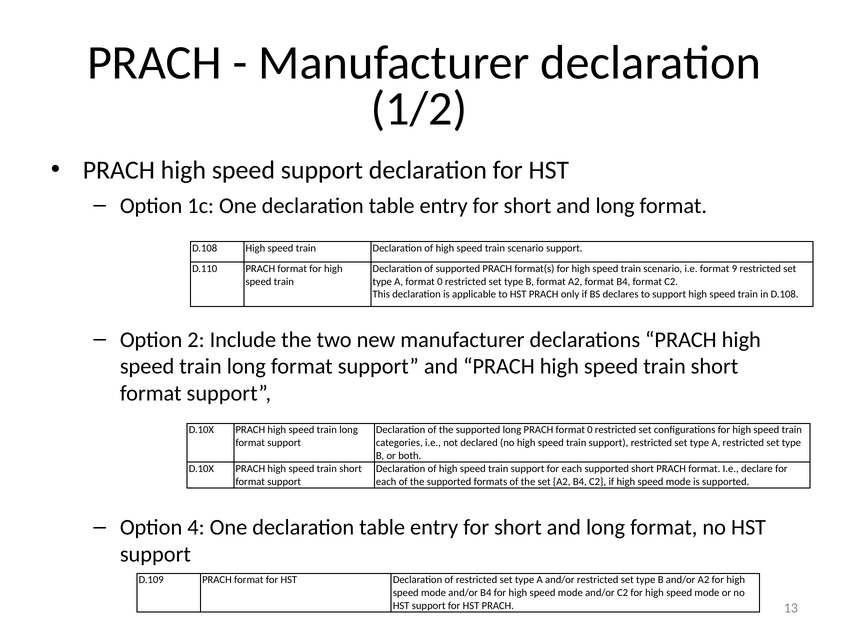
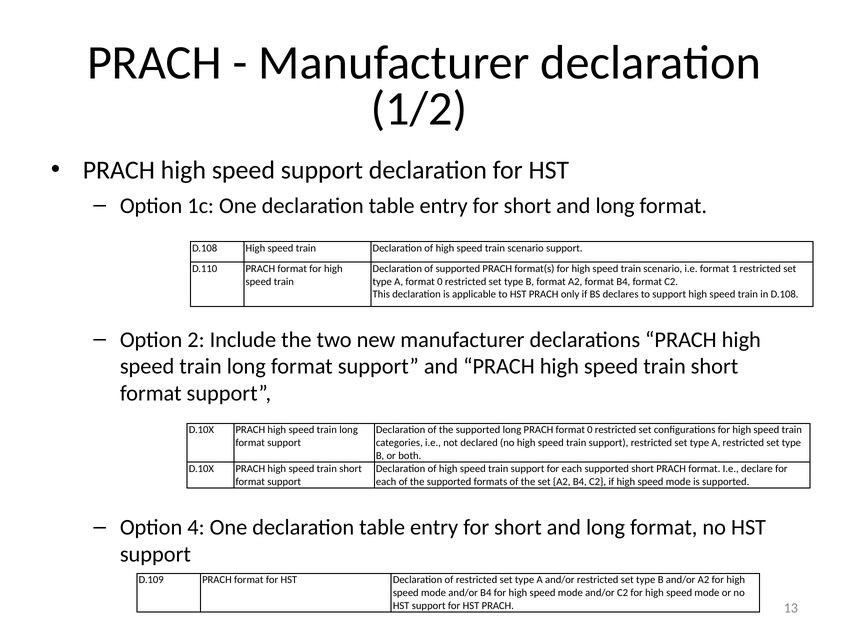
9: 9 -> 1
